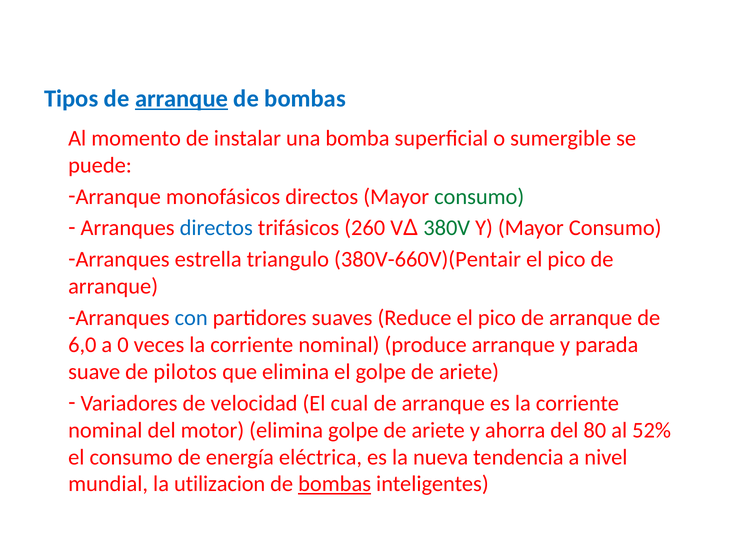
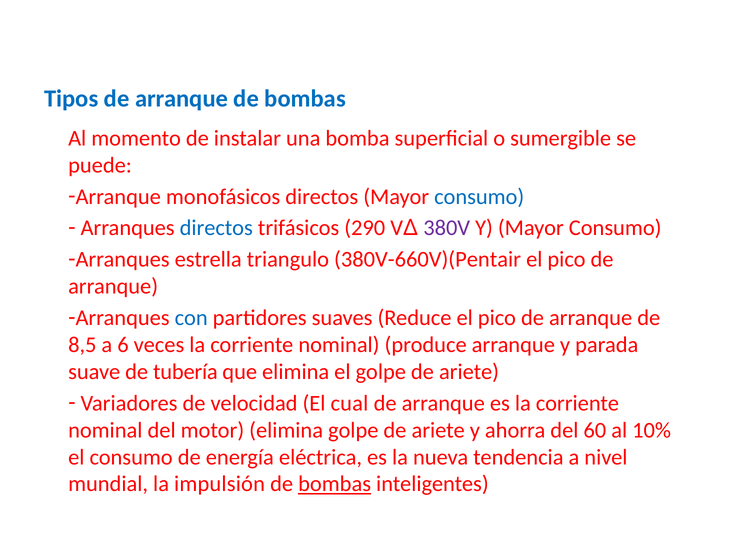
arranque at (181, 99) underline: present -> none
consumo at (479, 197) colour: green -> blue
260: 260 -> 290
380V colour: green -> purple
6,0: 6,0 -> 8,5
0: 0 -> 6
pilotos: pilotos -> tubería
80: 80 -> 60
52%: 52% -> 10%
utilizacion: utilizacion -> impulsión
